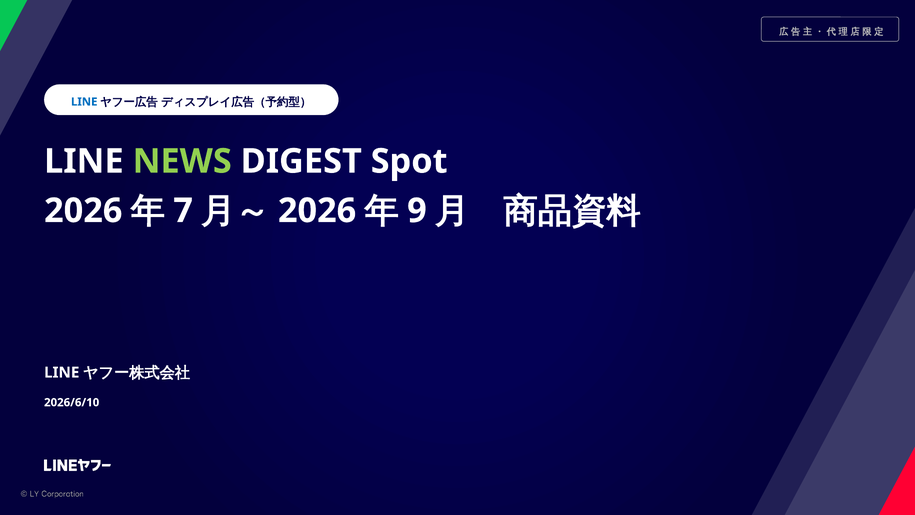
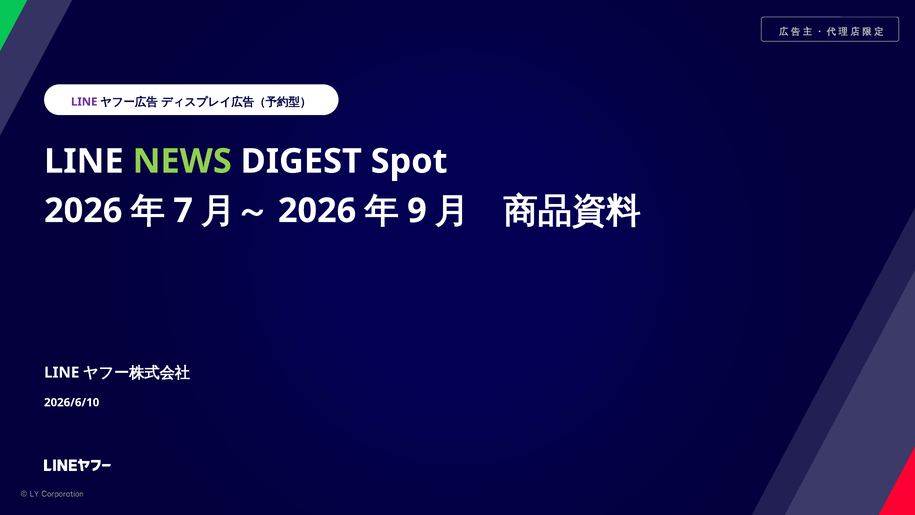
LINE at (84, 102) colour: blue -> purple
